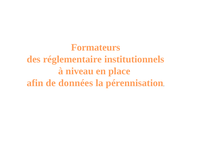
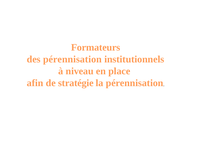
des réglementaire: réglementaire -> pérennisation
données: données -> stratégie
